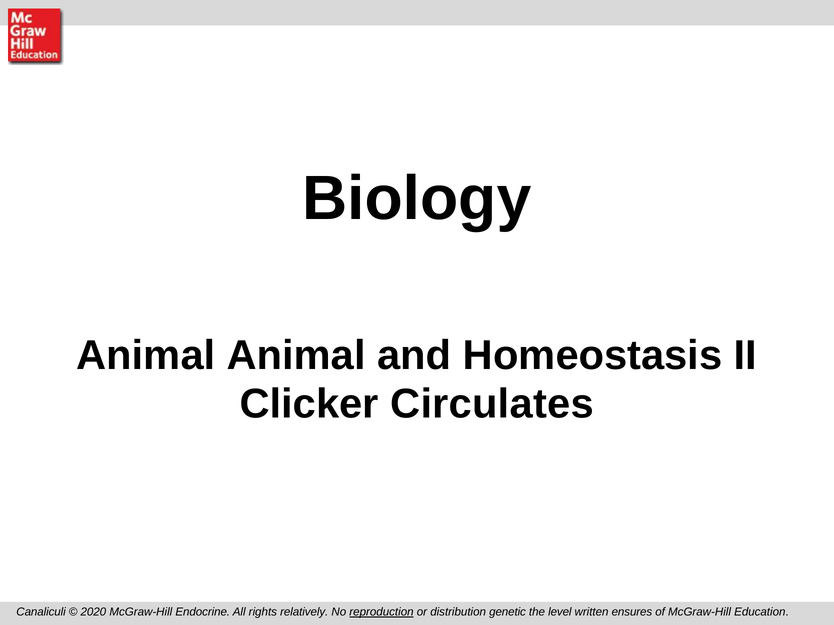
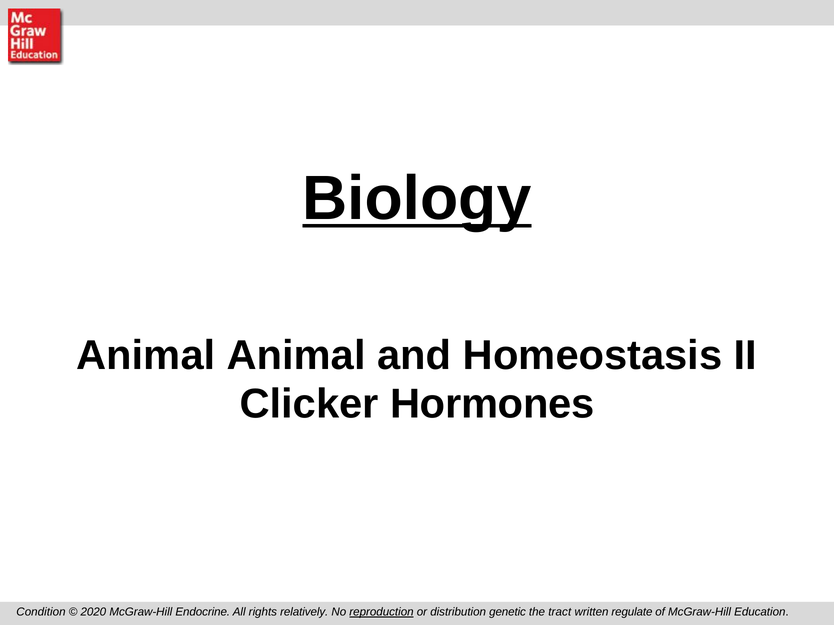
Biology underline: none -> present
Circulates: Circulates -> Hormones
Canaliculi: Canaliculi -> Condition
level: level -> tract
ensures: ensures -> regulate
